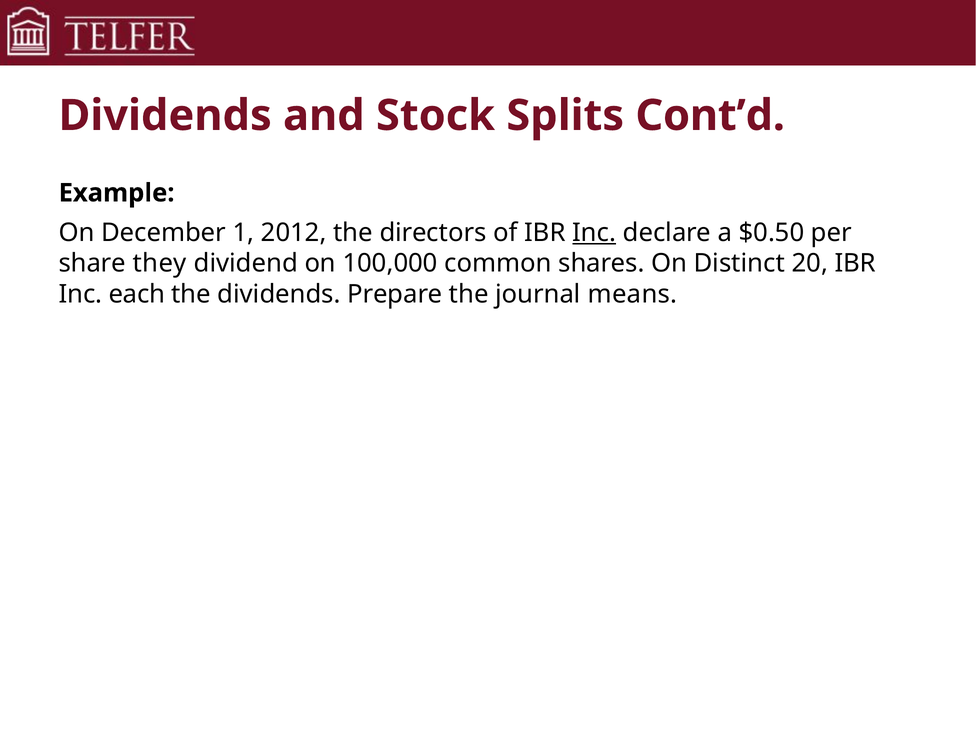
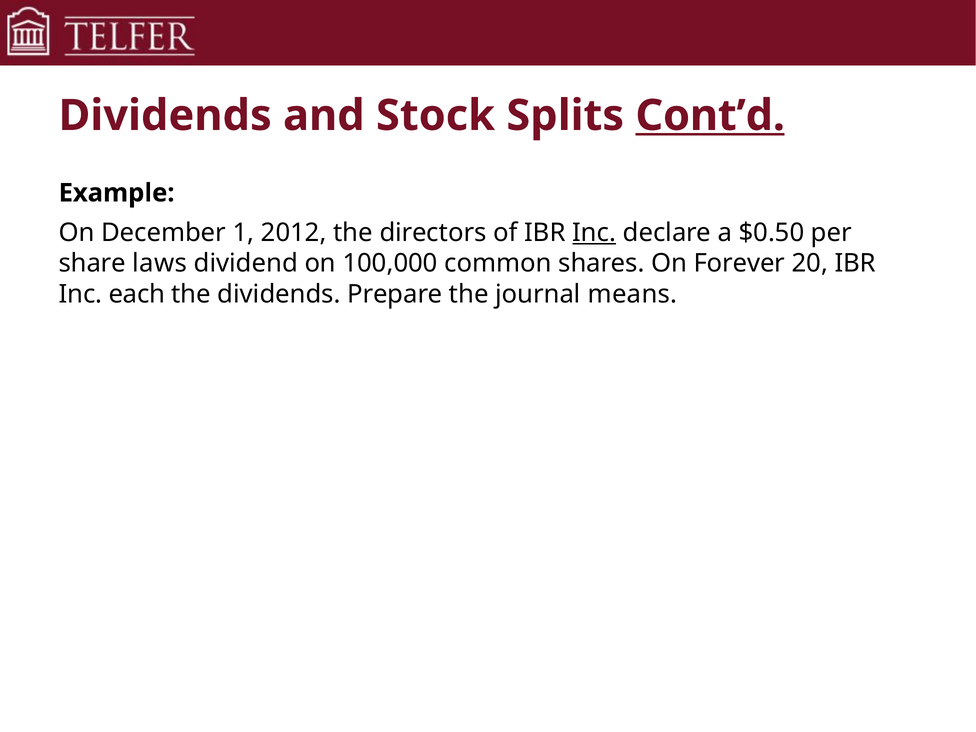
Cont’d underline: none -> present
they: they -> laws
Distinct: Distinct -> Forever
